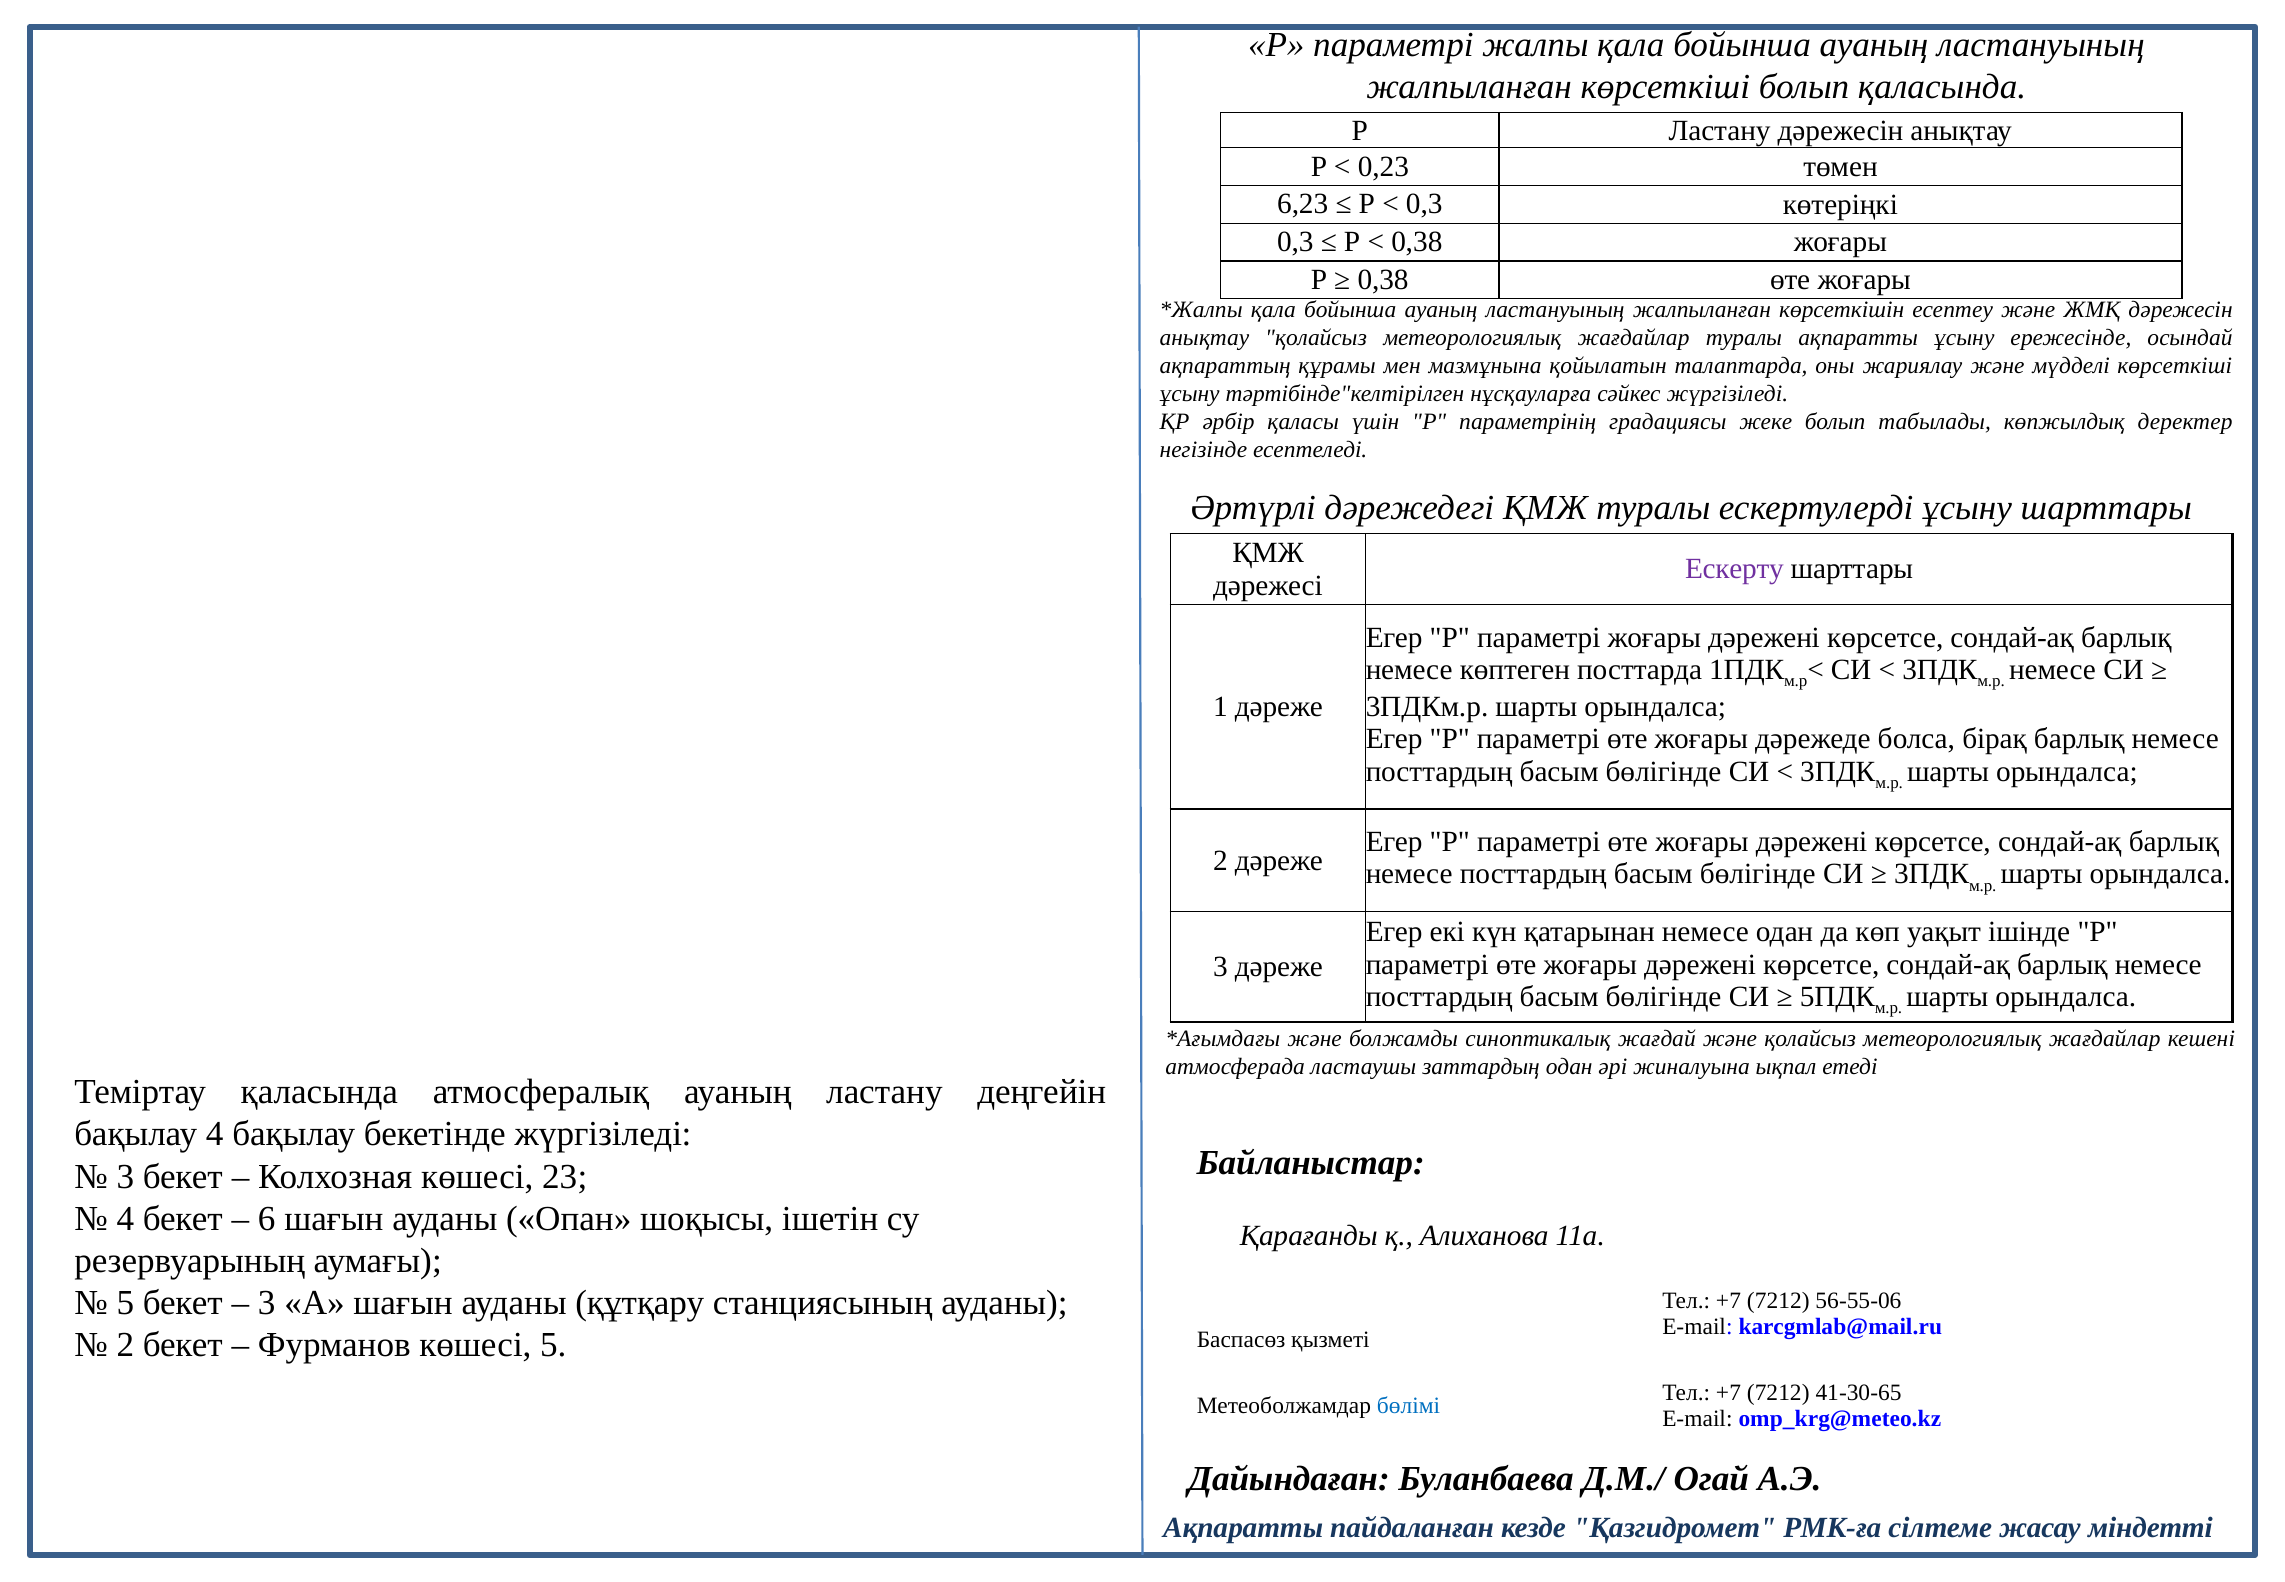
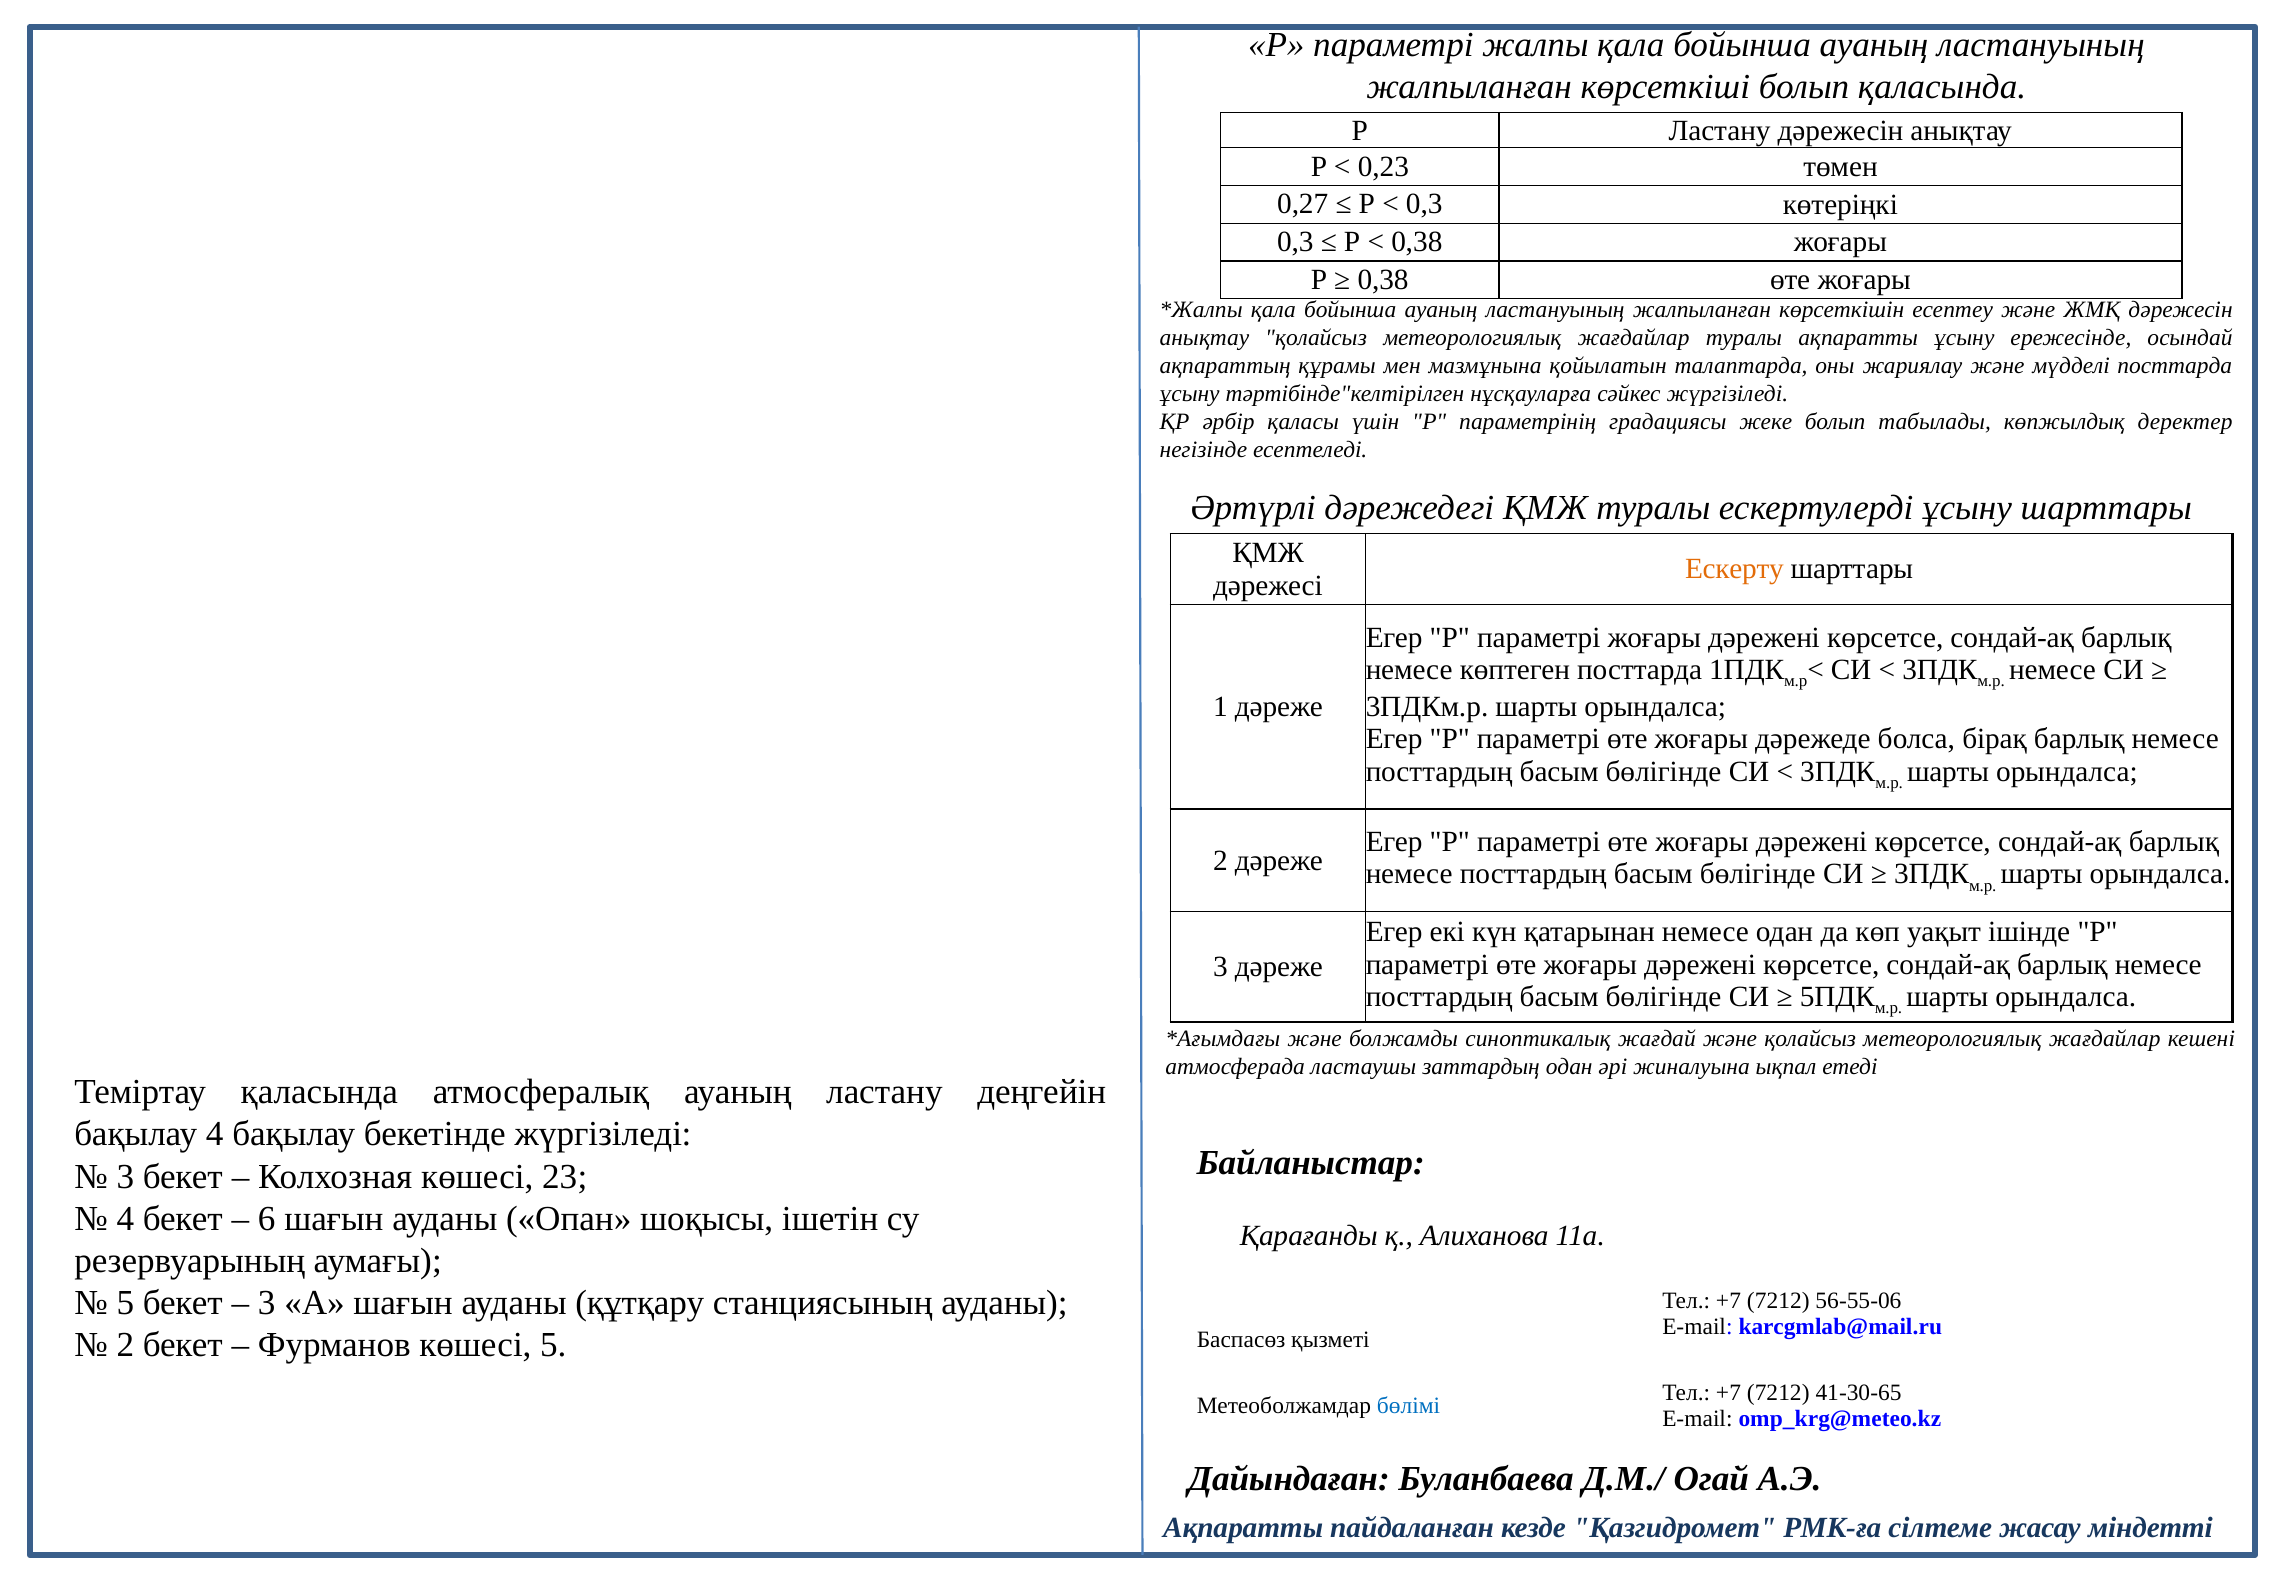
6,23: 6,23 -> 0,27
мүдделі көрсеткіші: көрсеткіші -> посттарда
Ескерту colour: purple -> orange
